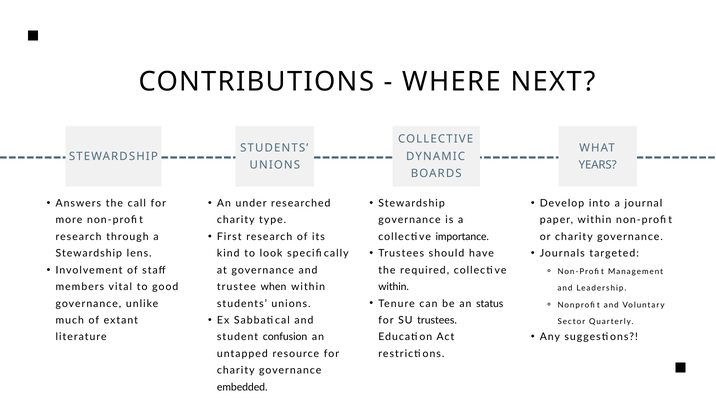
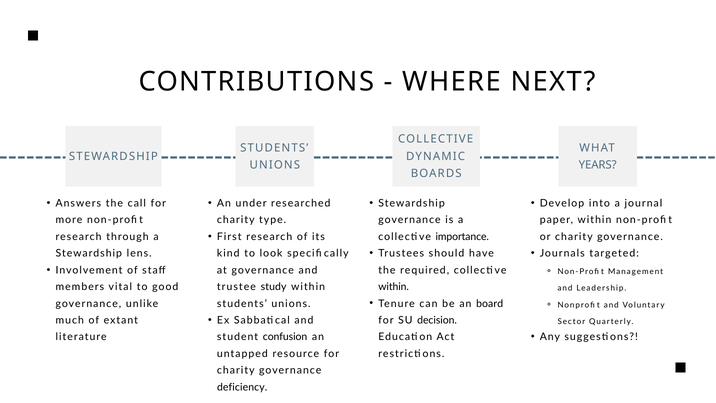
when: when -> study
status: status -> board
SU trustees: trustees -> decision
embedded: embedded -> deficiency
